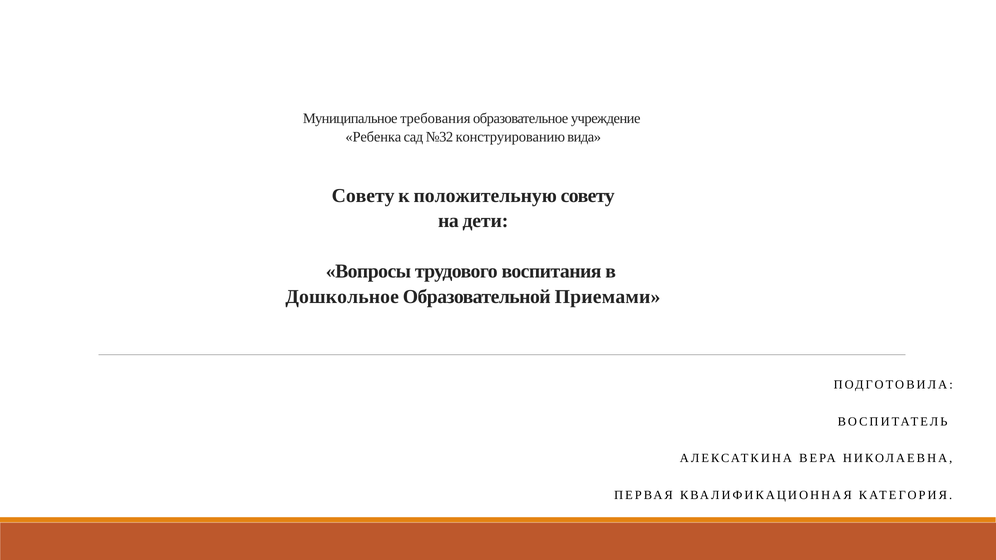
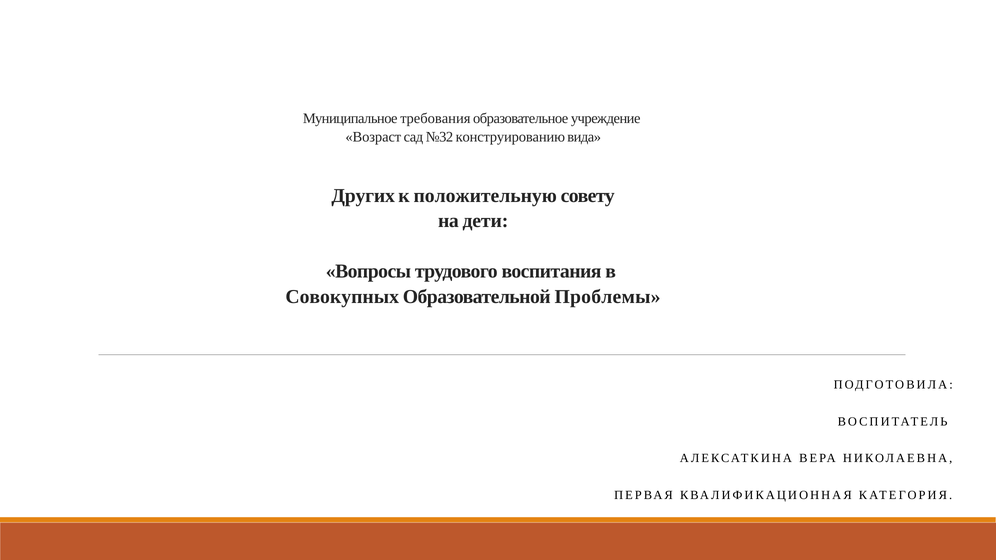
Ребенка: Ребенка -> Возраст
Совету at (363, 196): Совету -> Других
Дошкольное: Дошкольное -> Совокупных
Приемами: Приемами -> Проблемы
